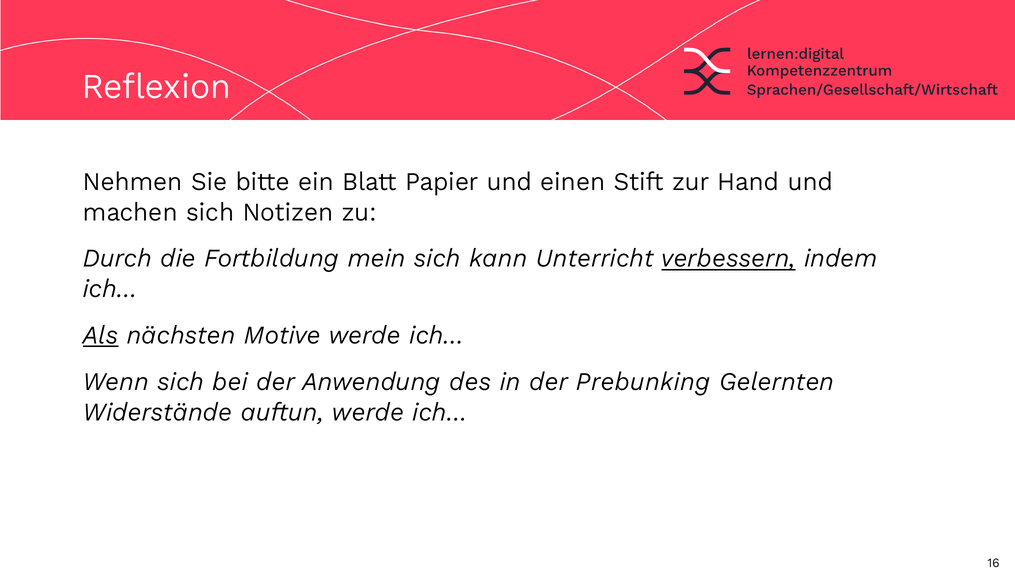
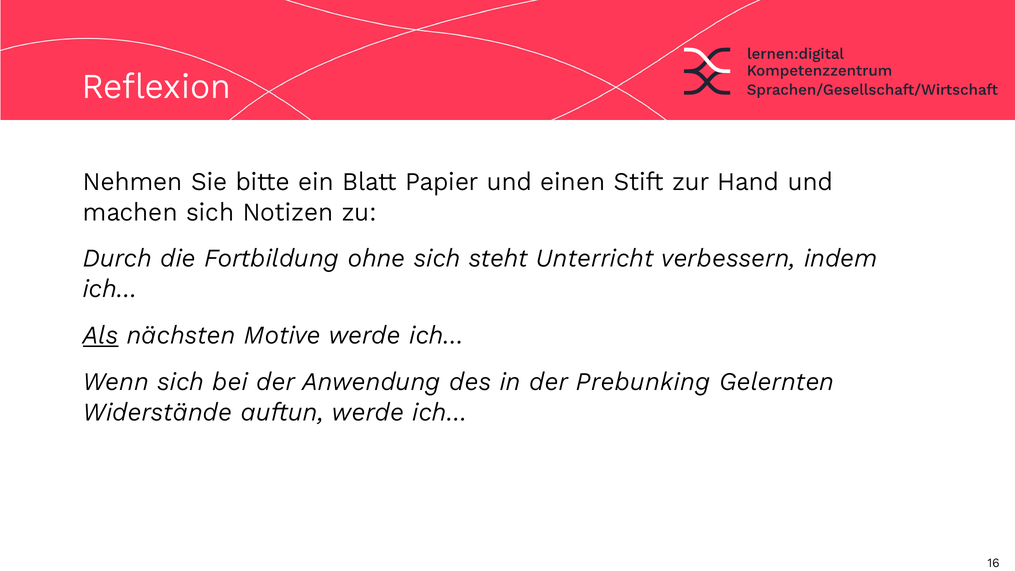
mein: mein -> ohne
kann: kann -> steht
verbessern underline: present -> none
